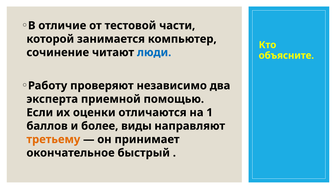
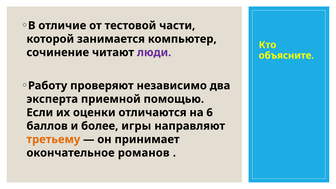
люди colour: blue -> purple
1: 1 -> 6
виды: виды -> игры
быстрый: быстрый -> романов
